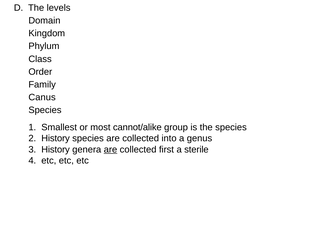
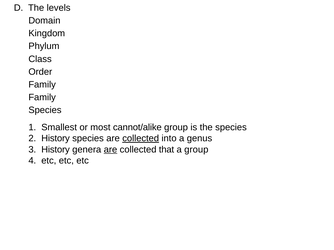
Canus at (42, 98): Canus -> Family
collected at (141, 139) underline: none -> present
first: first -> that
a sterile: sterile -> group
